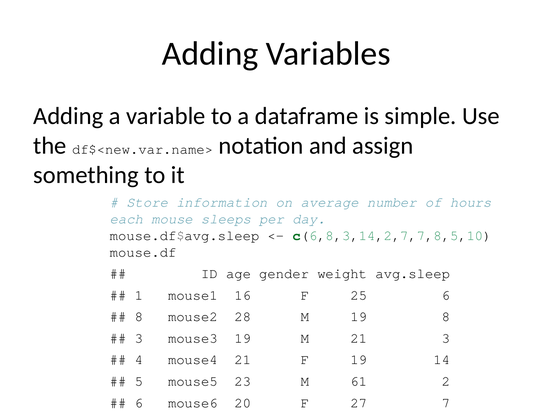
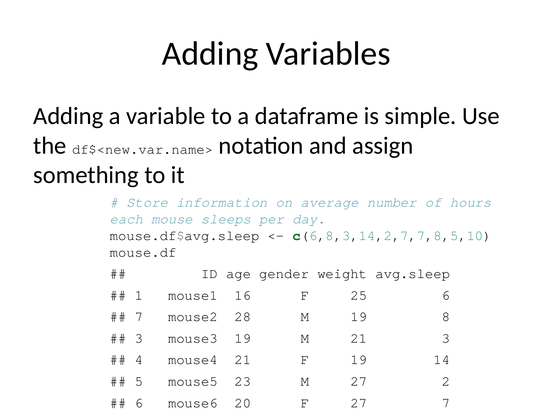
8 at (139, 317): 8 -> 7
M 61: 61 -> 27
